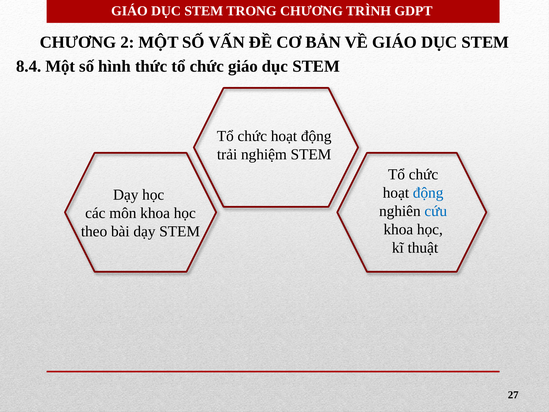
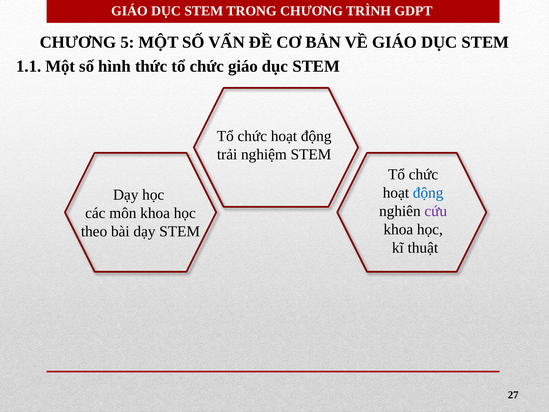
2: 2 -> 5
8.4: 8.4 -> 1.1
cứu colour: blue -> purple
